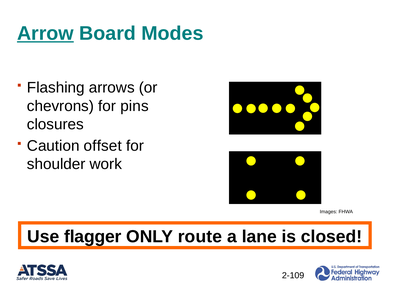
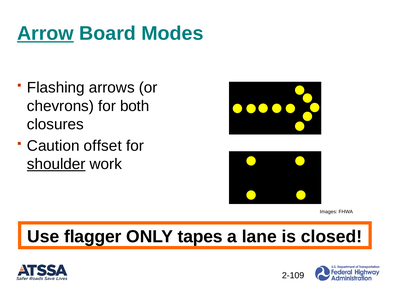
pins: pins -> both
shoulder underline: none -> present
route: route -> tapes
